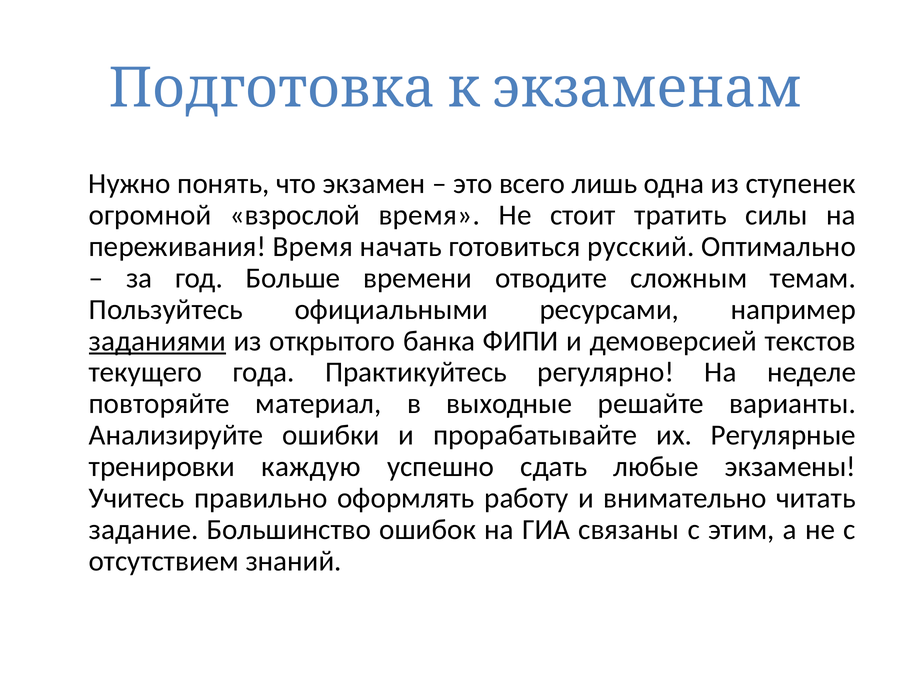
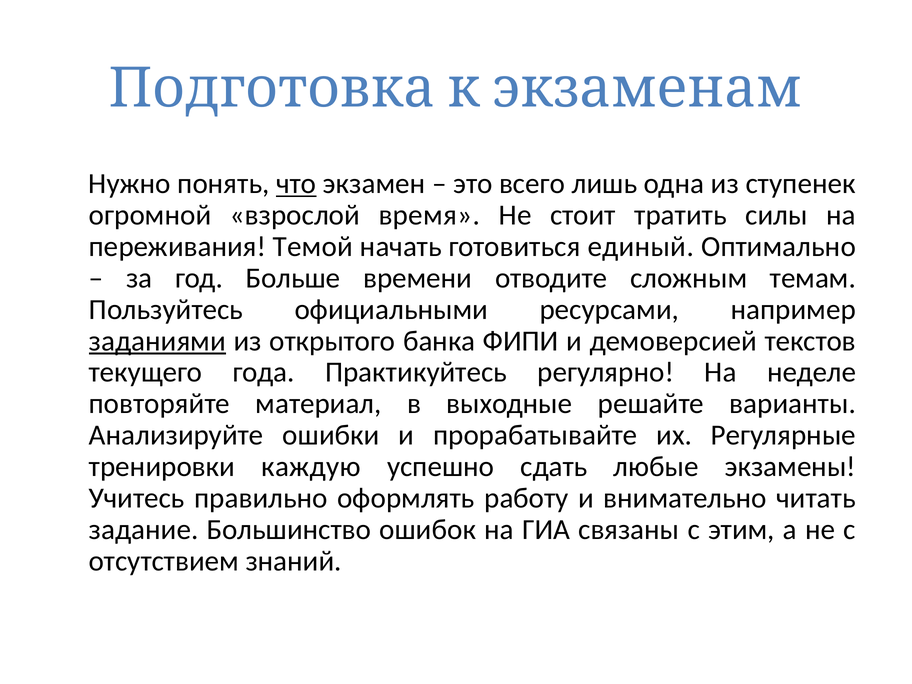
что underline: none -> present
переживания Время: Время -> Темой
русский: русский -> единый
